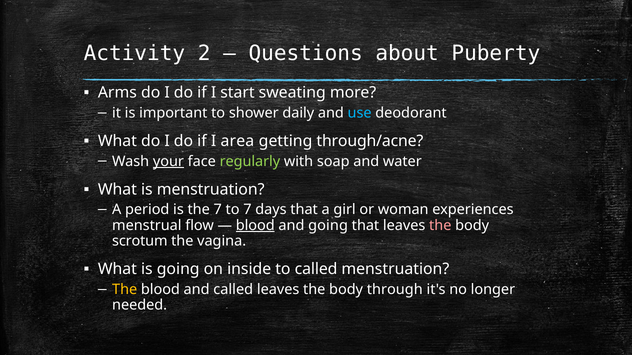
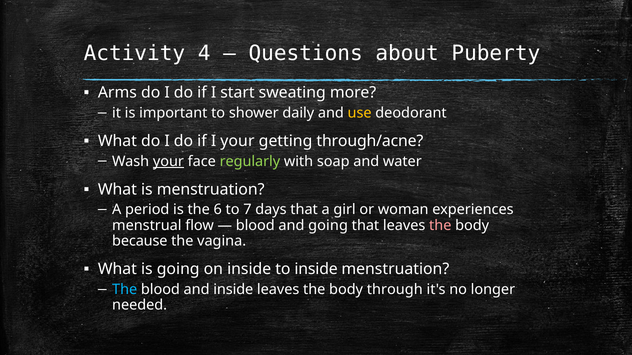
2: 2 -> 4
use colour: light blue -> yellow
I area: area -> your
the 7: 7 -> 6
blood at (255, 226) underline: present -> none
scrotum: scrotum -> because
to called: called -> inside
The at (125, 290) colour: yellow -> light blue
and called: called -> inside
